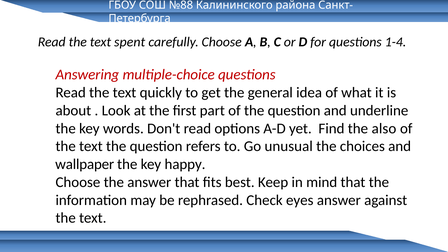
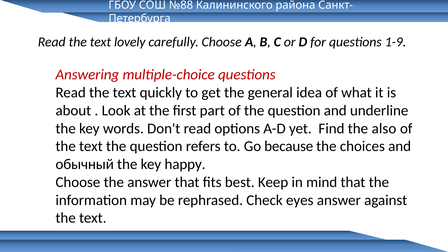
spent: spent -> lovely
1-4: 1-4 -> 1-9
unusual: unusual -> because
wallpaper: wallpaper -> обычный
